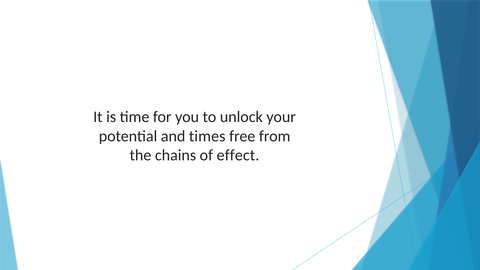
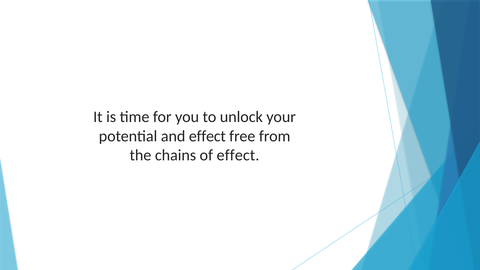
and times: times -> effect
